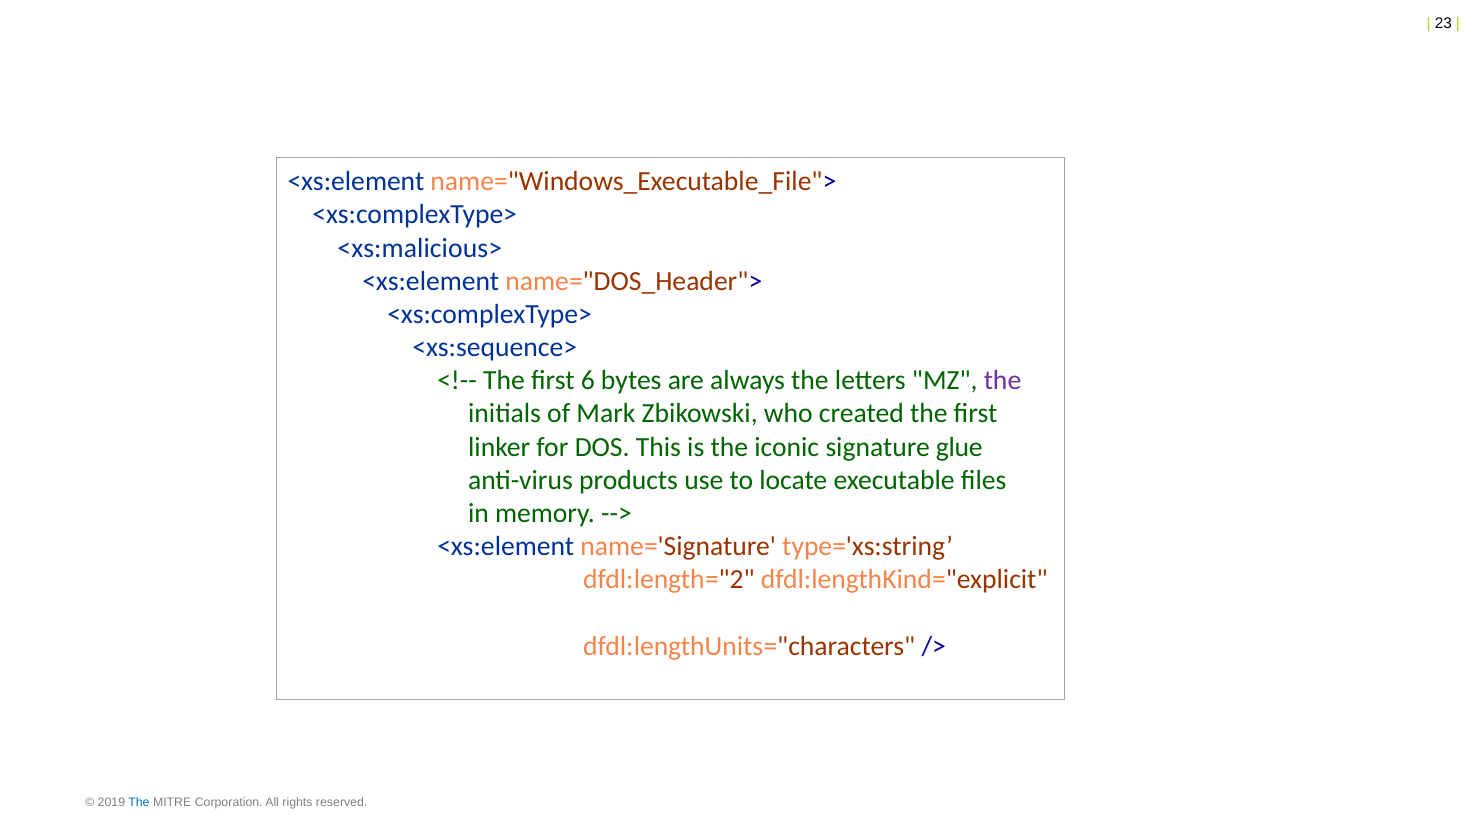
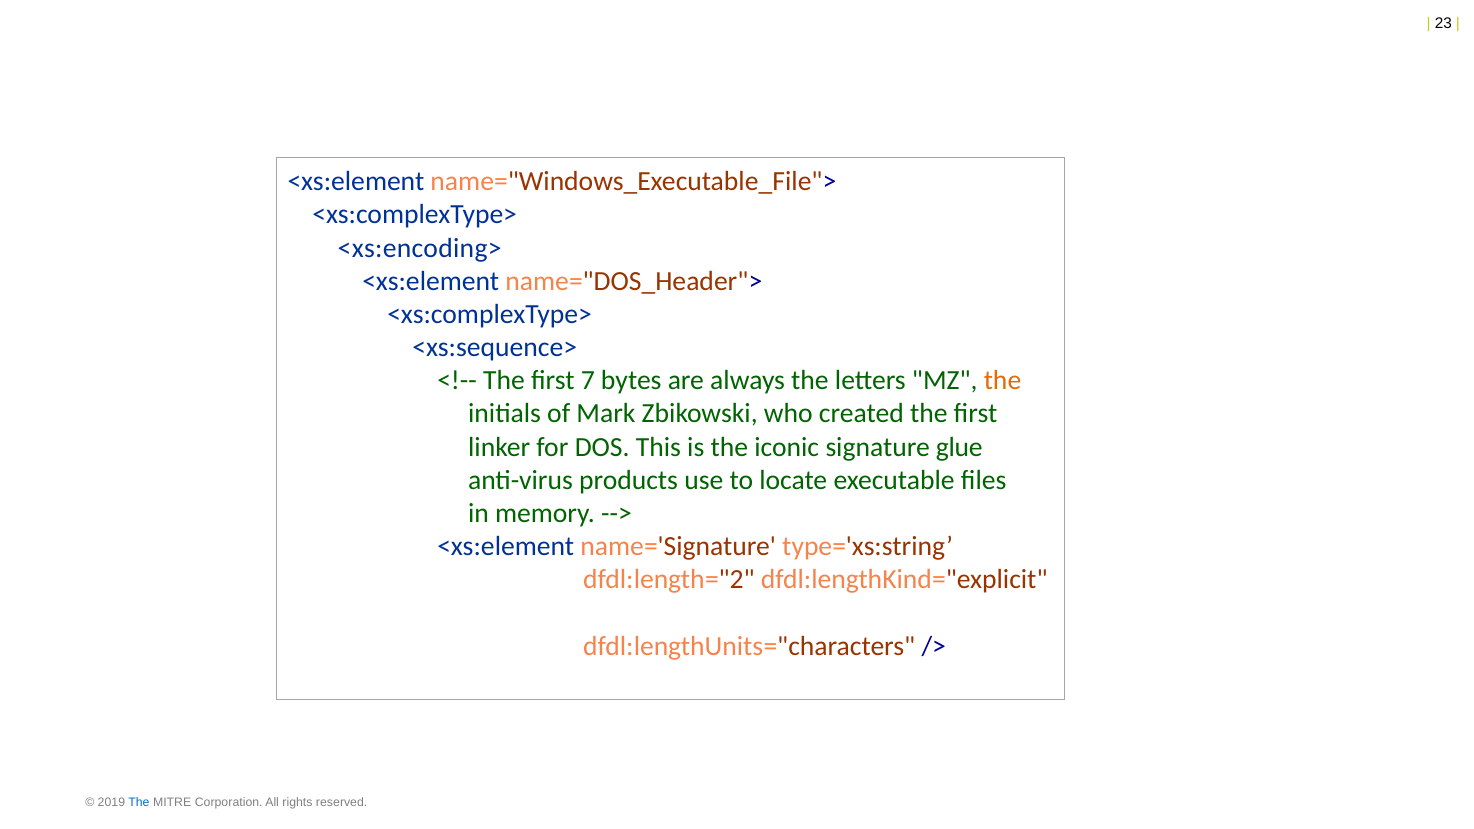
<xs:malicious>: <xs:malicious> -> <xs:encoding>
6: 6 -> 7
the at (1003, 381) colour: purple -> orange
